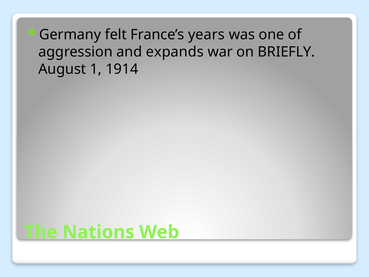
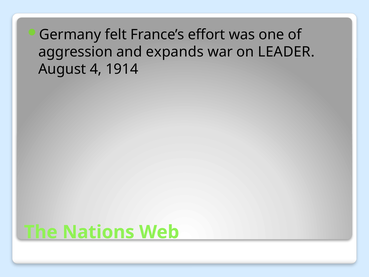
years: years -> effort
BRIEFLY: BRIEFLY -> LEADER
1: 1 -> 4
